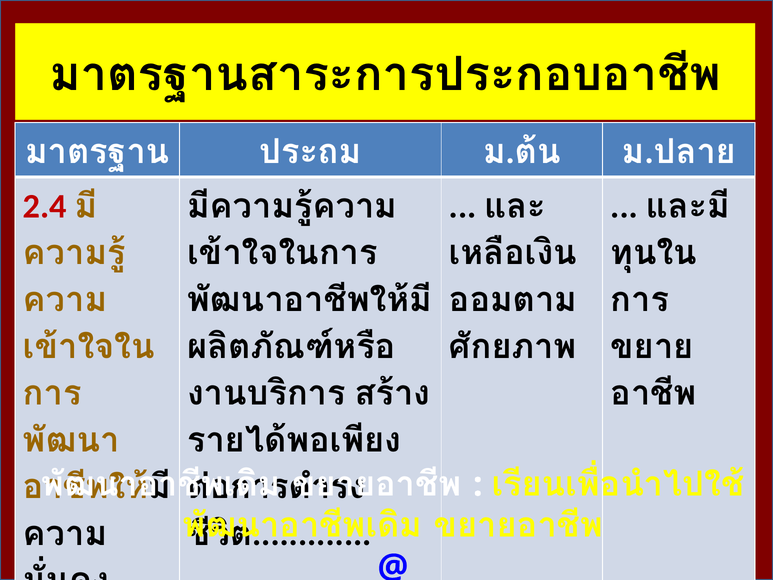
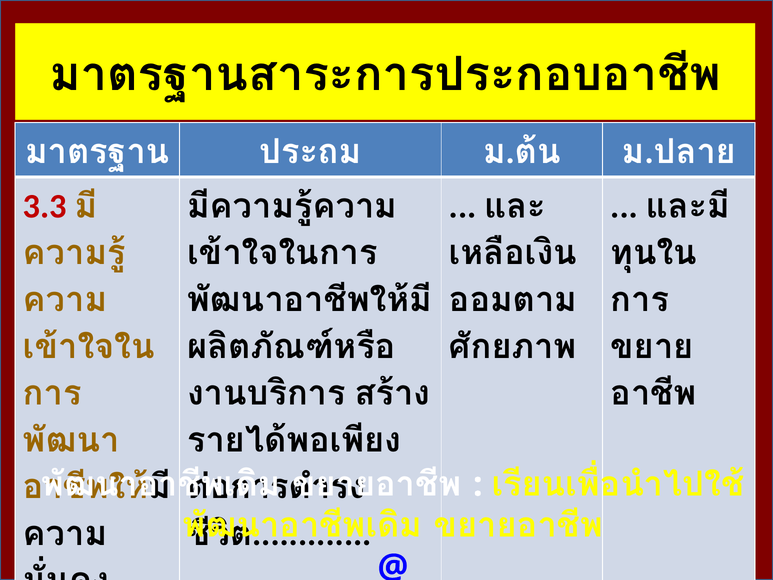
2.4: 2.4 -> 3.3
